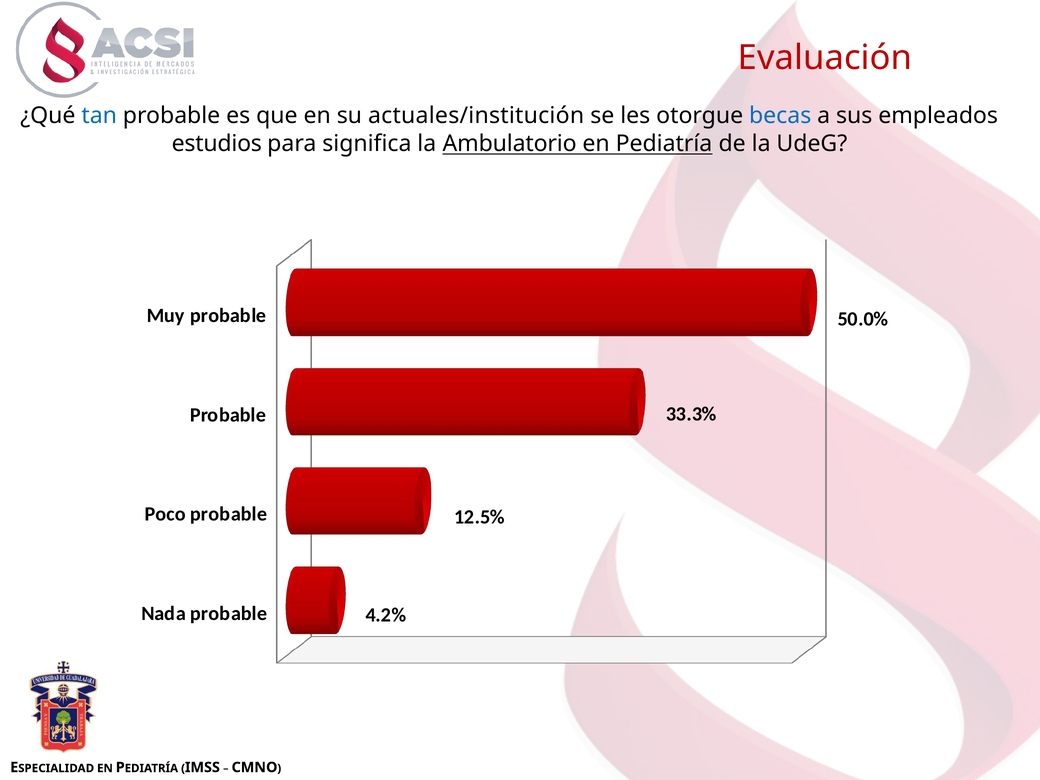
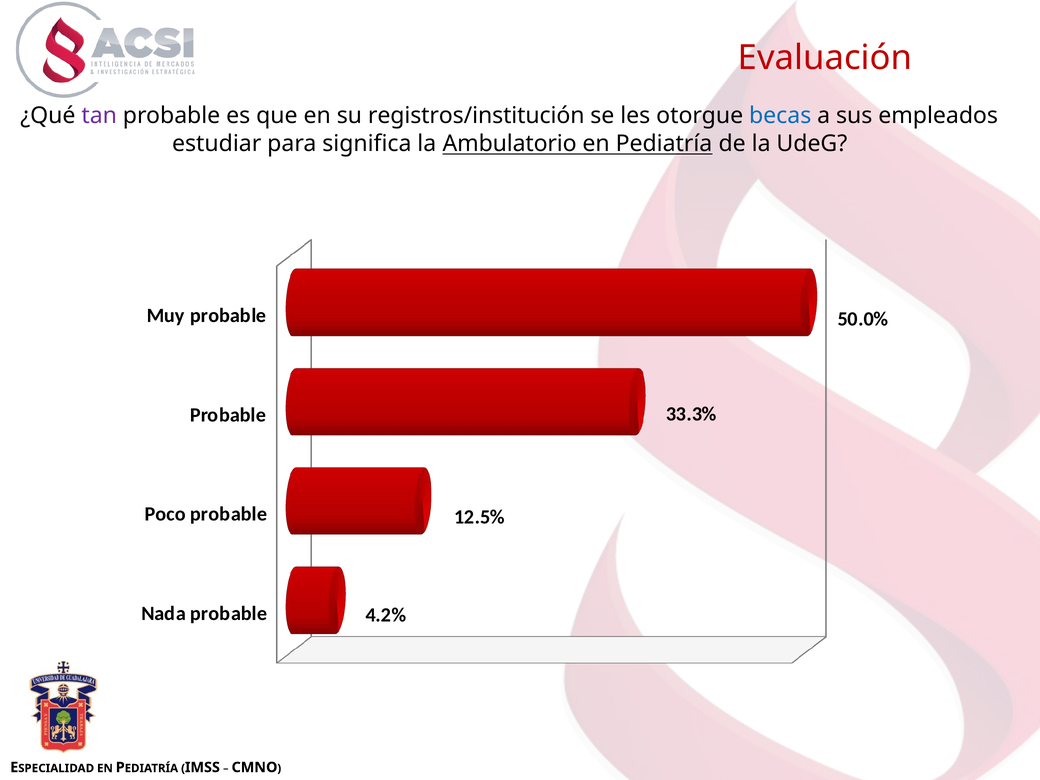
tan colour: blue -> purple
actuales/institución: actuales/institución -> registros/institución
estudios: estudios -> estudiar
